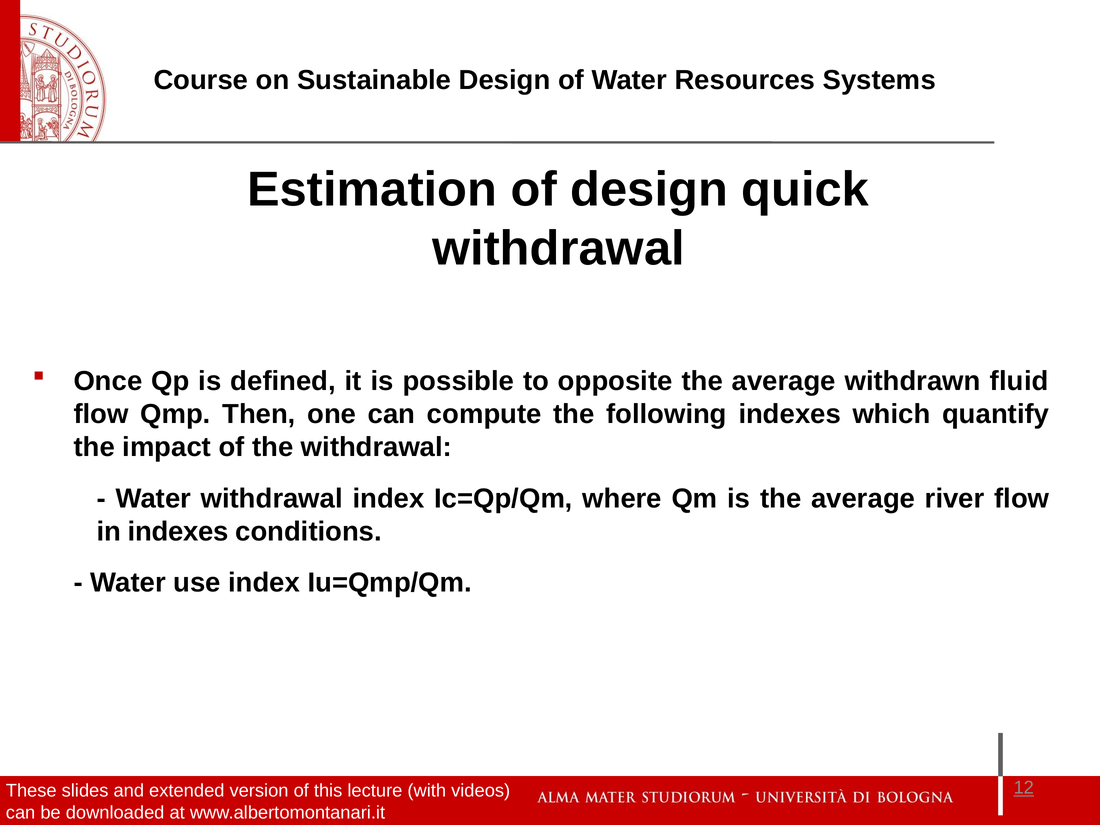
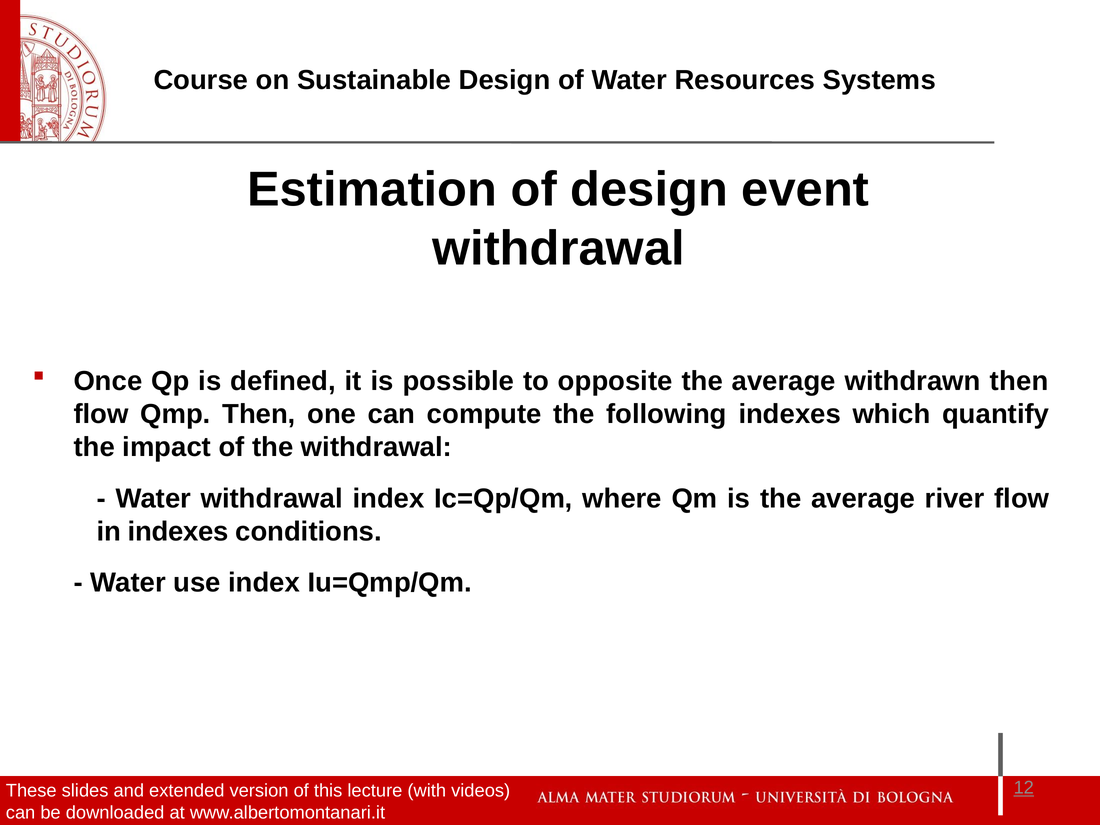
quick: quick -> event
withdrawn fluid: fluid -> then
